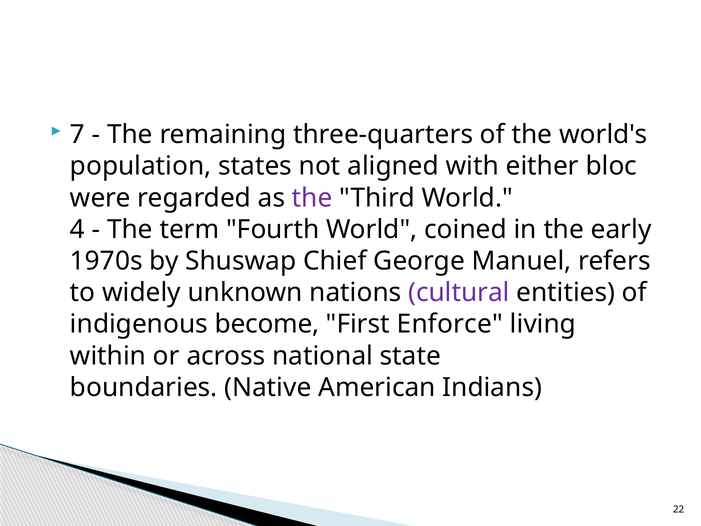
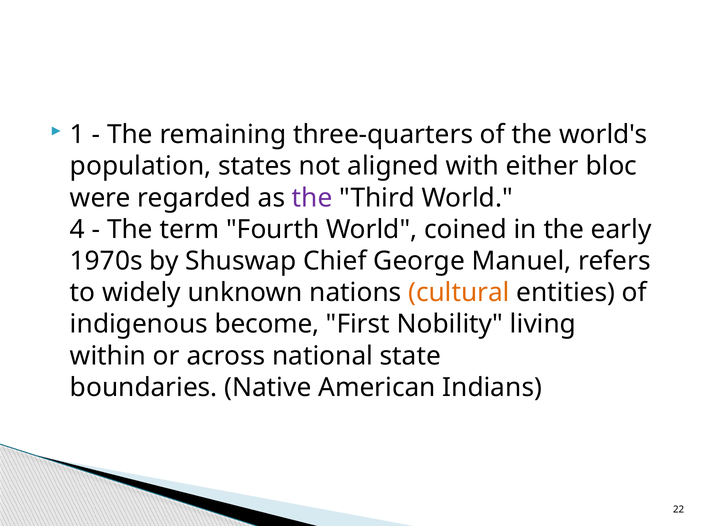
7: 7 -> 1
cultural colour: purple -> orange
Enforce: Enforce -> Nobility
